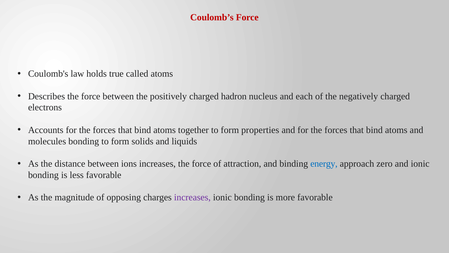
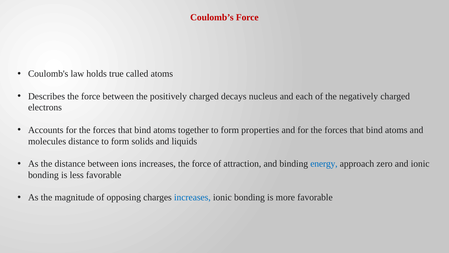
hadron: hadron -> decays
molecules bonding: bonding -> distance
increases at (192, 197) colour: purple -> blue
